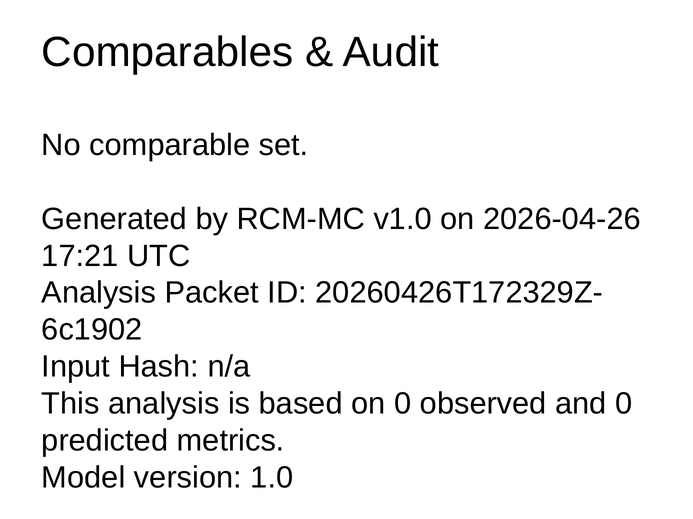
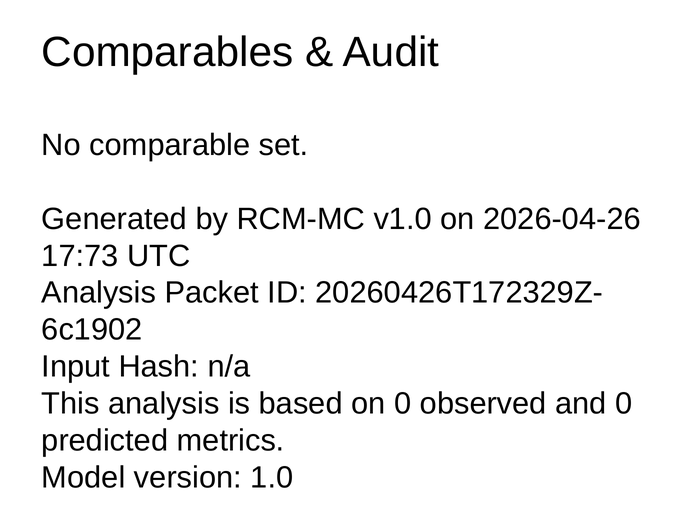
17:21: 17:21 -> 17:73
